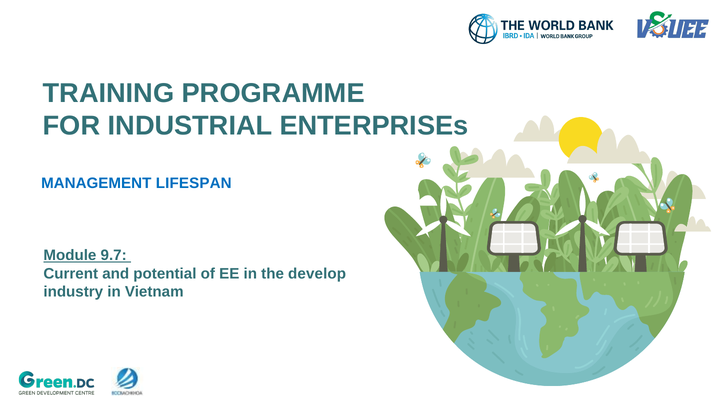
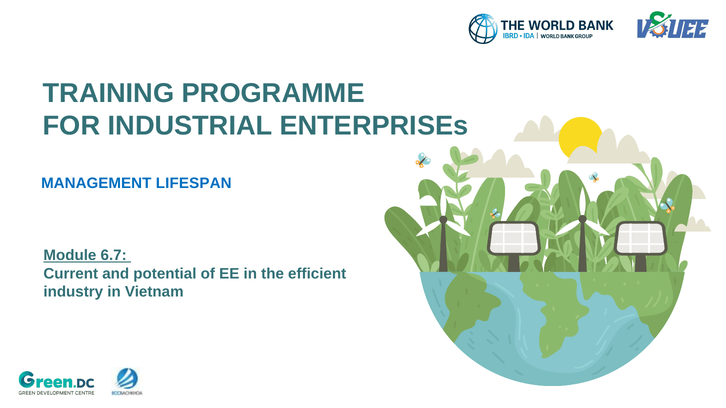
9.7: 9.7 -> 6.7
develop: develop -> efficient
